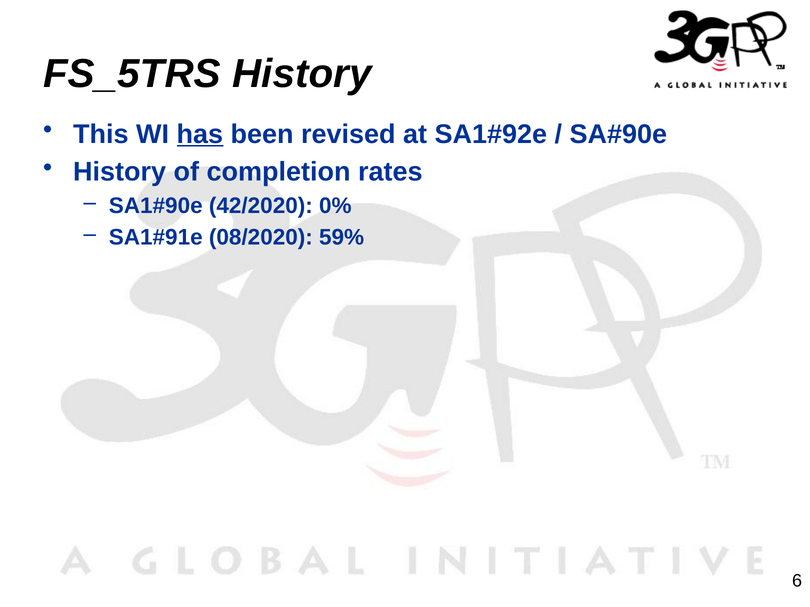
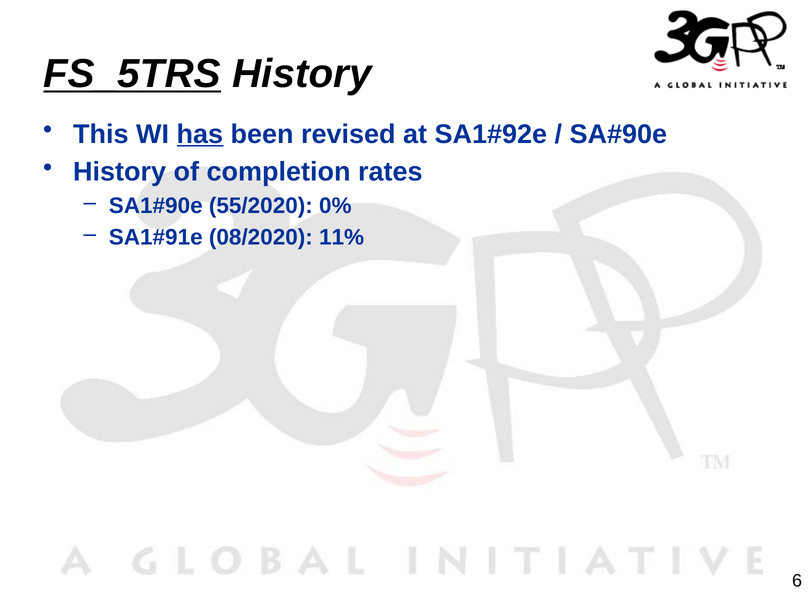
FS_5TRS underline: none -> present
42/2020: 42/2020 -> 55/2020
59%: 59% -> 11%
